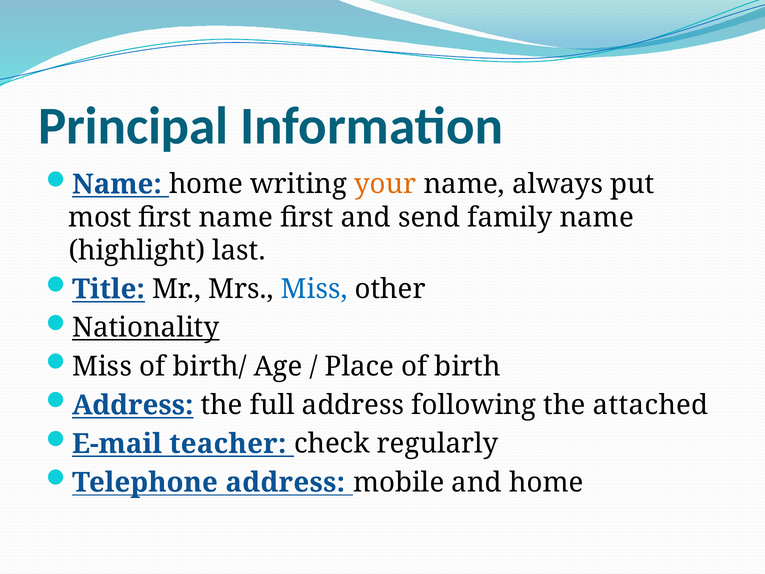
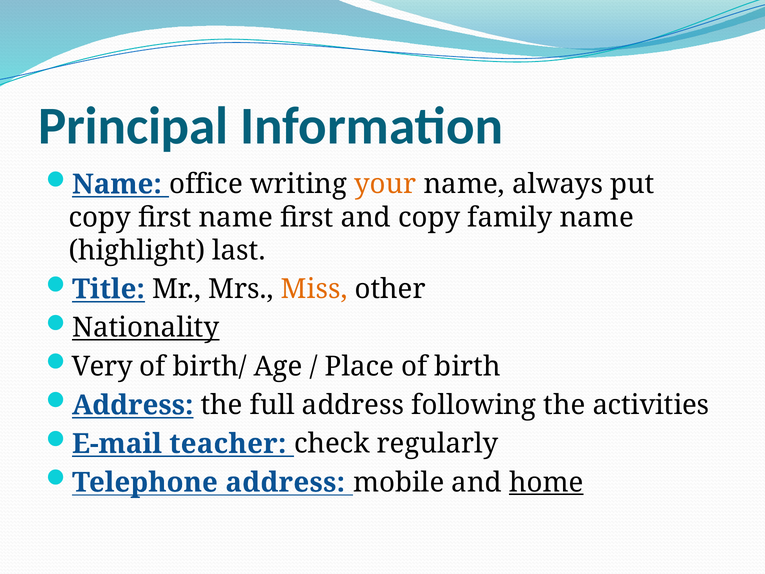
Name home: home -> office
most at (100, 217): most -> copy
and send: send -> copy
Miss at (314, 289) colour: blue -> orange
Miss at (102, 366): Miss -> Very
attached: attached -> activities
home at (546, 482) underline: none -> present
